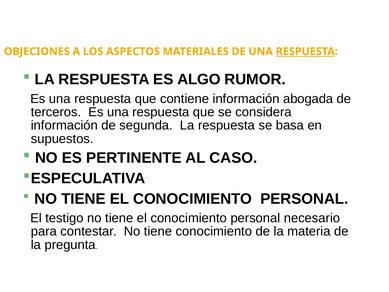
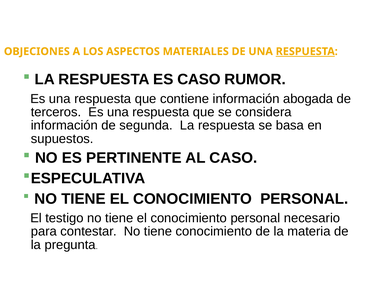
ES ALGO: ALGO -> CASO
